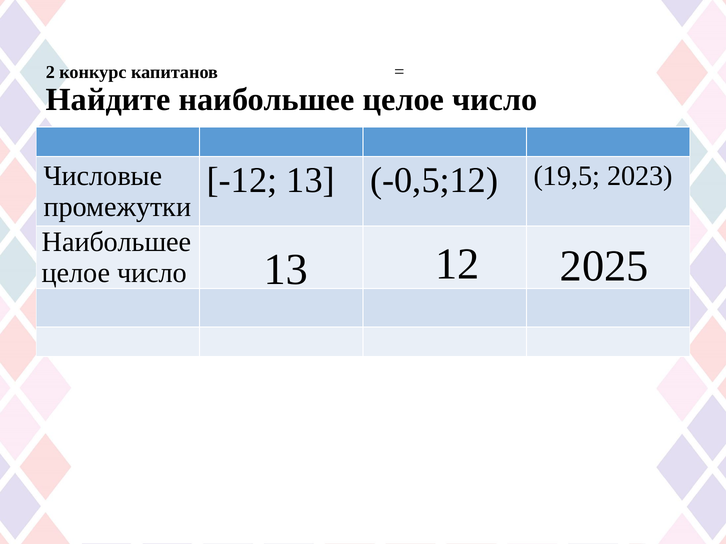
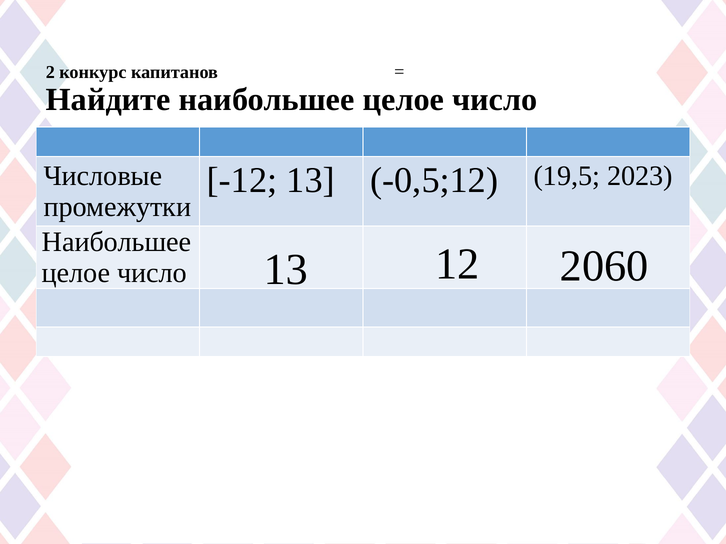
2025: 2025 -> 2060
